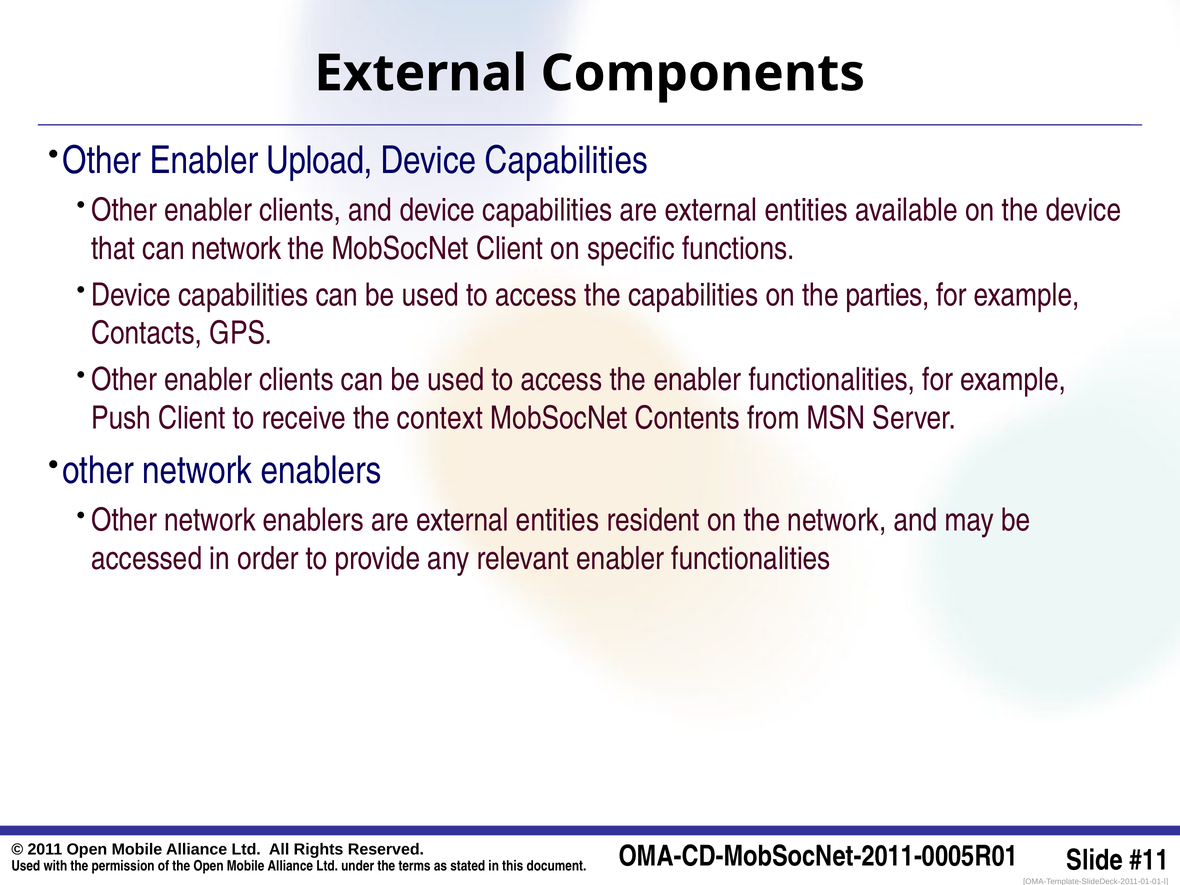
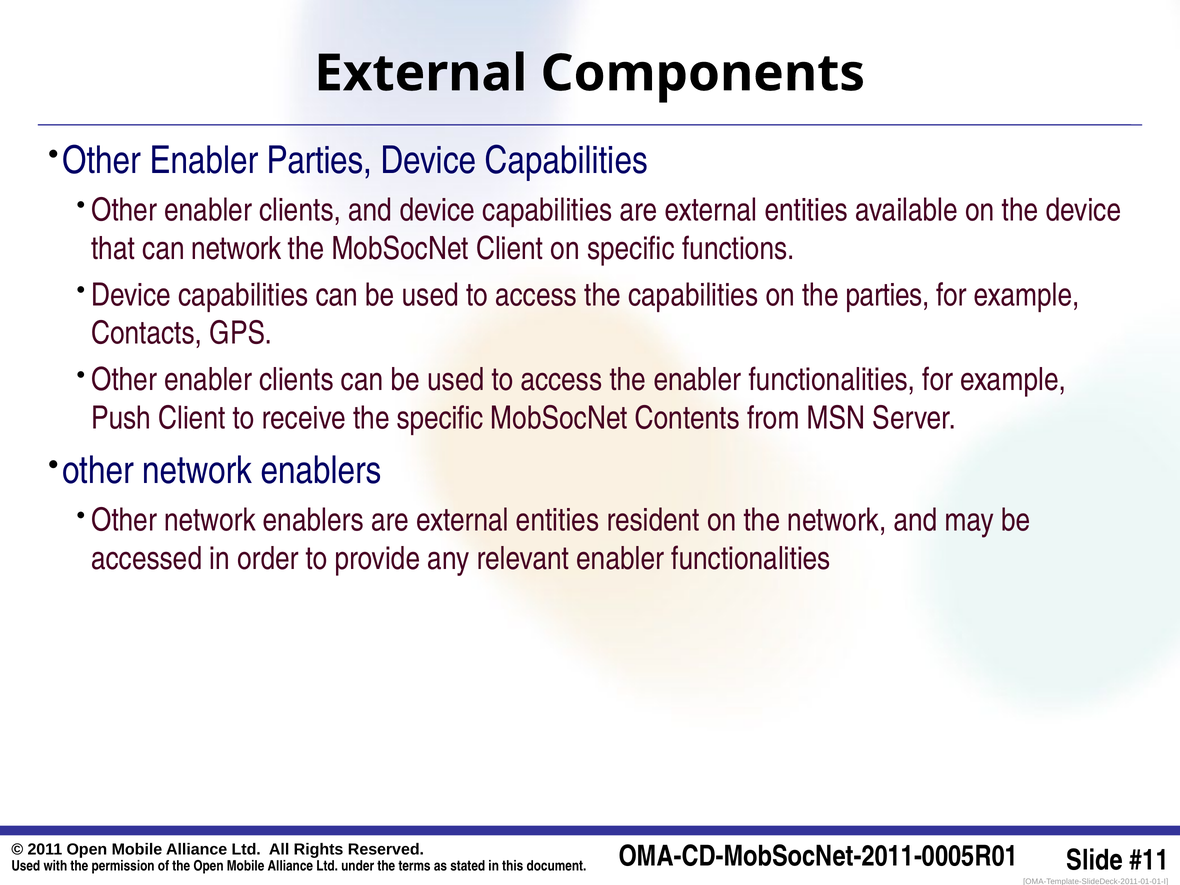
Enabler Upload: Upload -> Parties
the context: context -> specific
